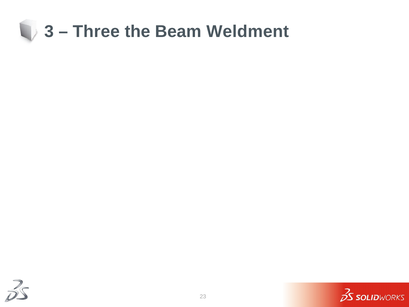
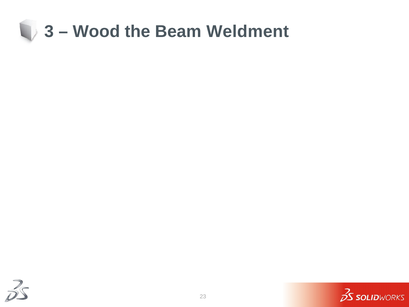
Three: Three -> Wood
